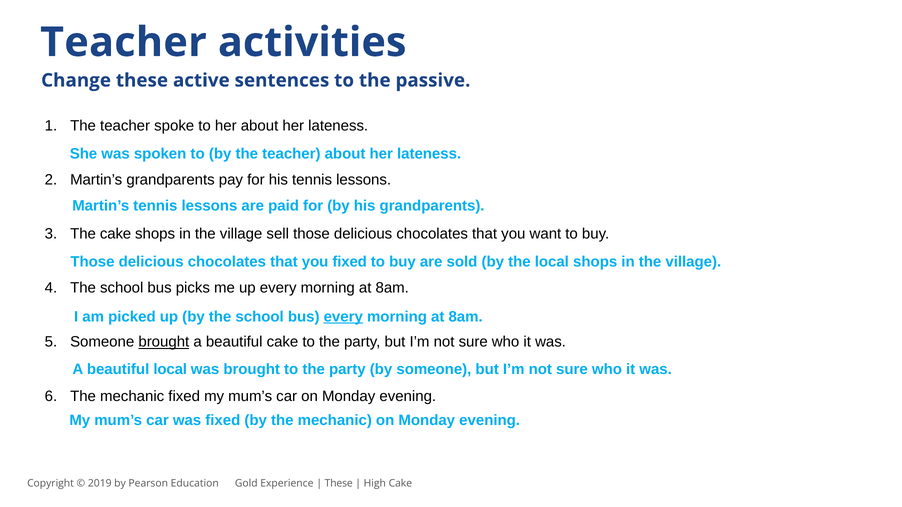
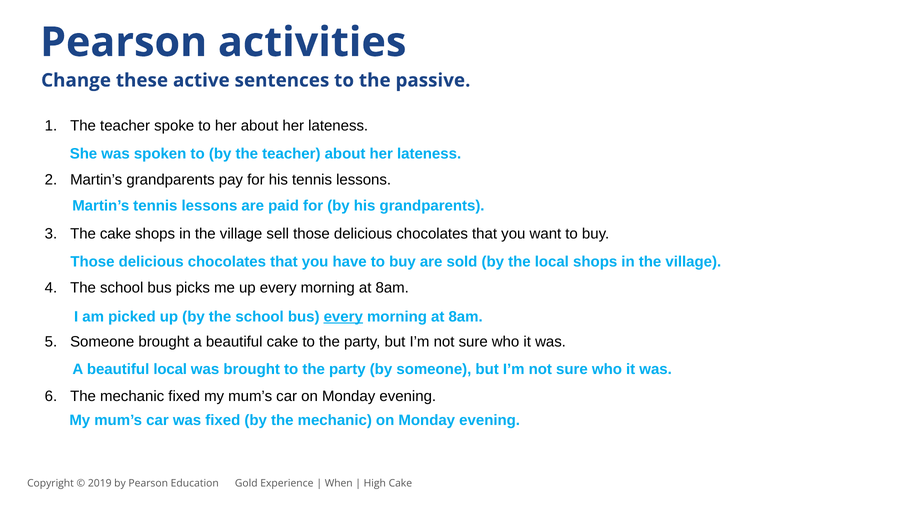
Teacher at (123, 42): Teacher -> Pearson
you fixed: fixed -> have
brought at (164, 342) underline: present -> none
These at (339, 484): These -> When
